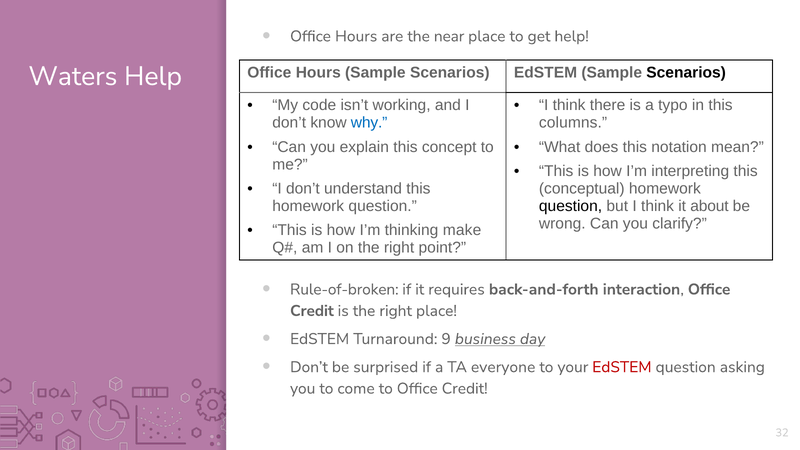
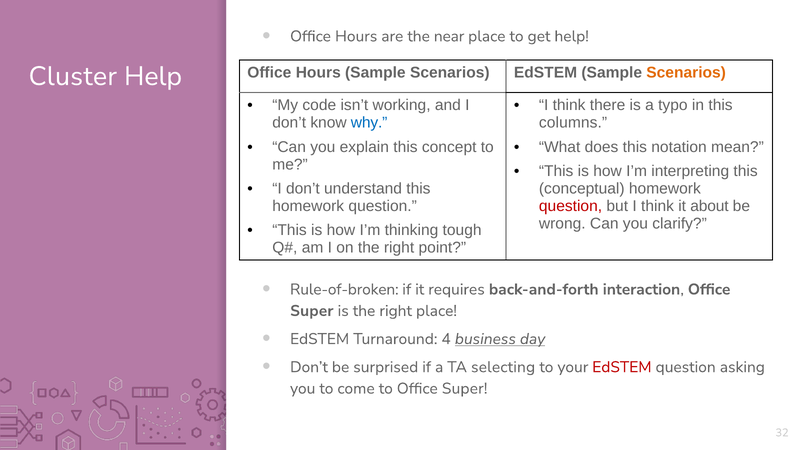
Waters: Waters -> Cluster
Scenarios at (686, 73) colour: black -> orange
question at (571, 206) colour: black -> red
make: make -> tough
Credit at (312, 311): Credit -> Super
9: 9 -> 4
everyone: everyone -> selecting
to Office Credit: Credit -> Super
